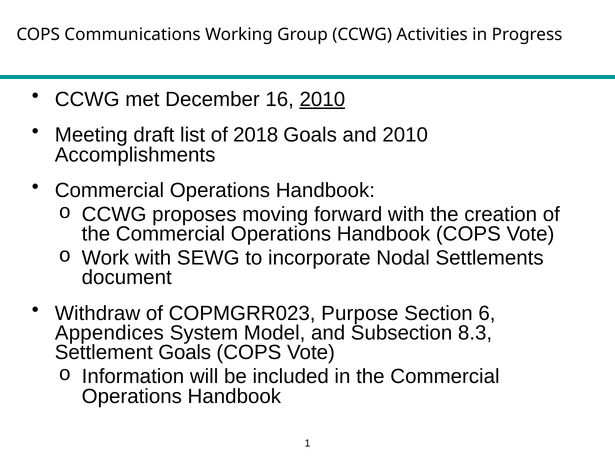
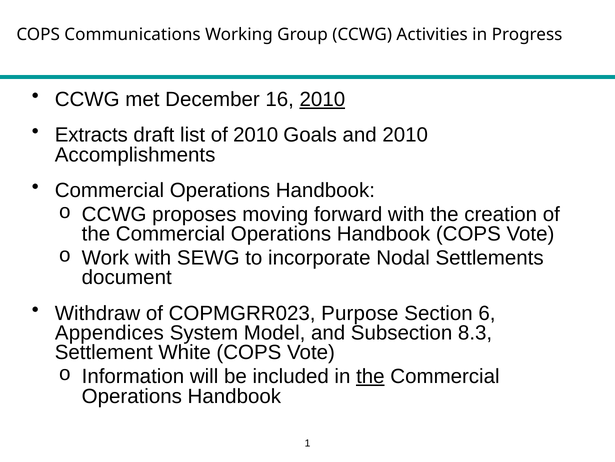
Meeting: Meeting -> Extracts
of 2018: 2018 -> 2010
Settlement Goals: Goals -> White
the at (370, 376) underline: none -> present
